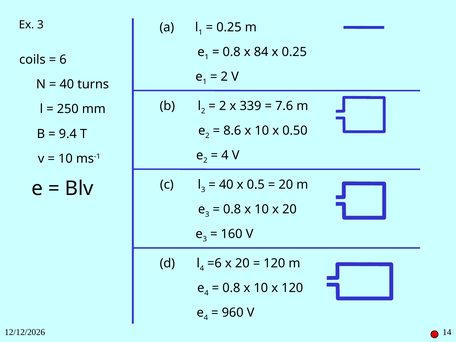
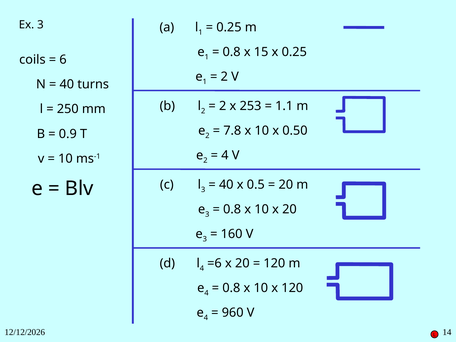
84: 84 -> 15
339: 339 -> 253
7.6: 7.6 -> 1.1
8.6: 8.6 -> 7.8
9.4: 9.4 -> 0.9
